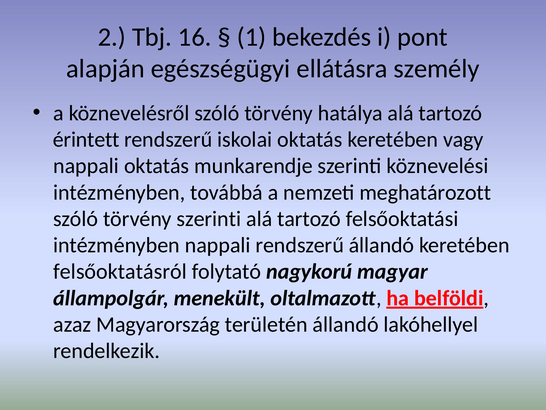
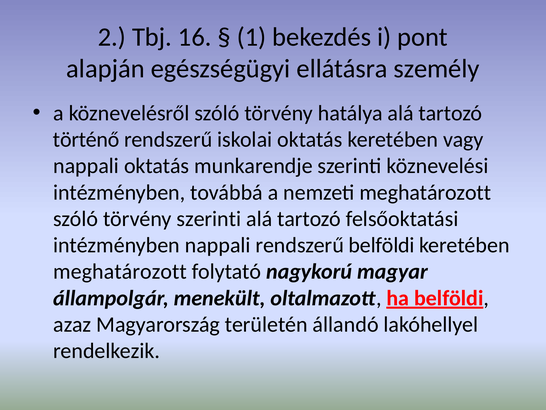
érintett: érintett -> történő
rendszerű állandó: állandó -> belföldi
felsőoktatásról at (120, 271): felsőoktatásról -> meghatározott
